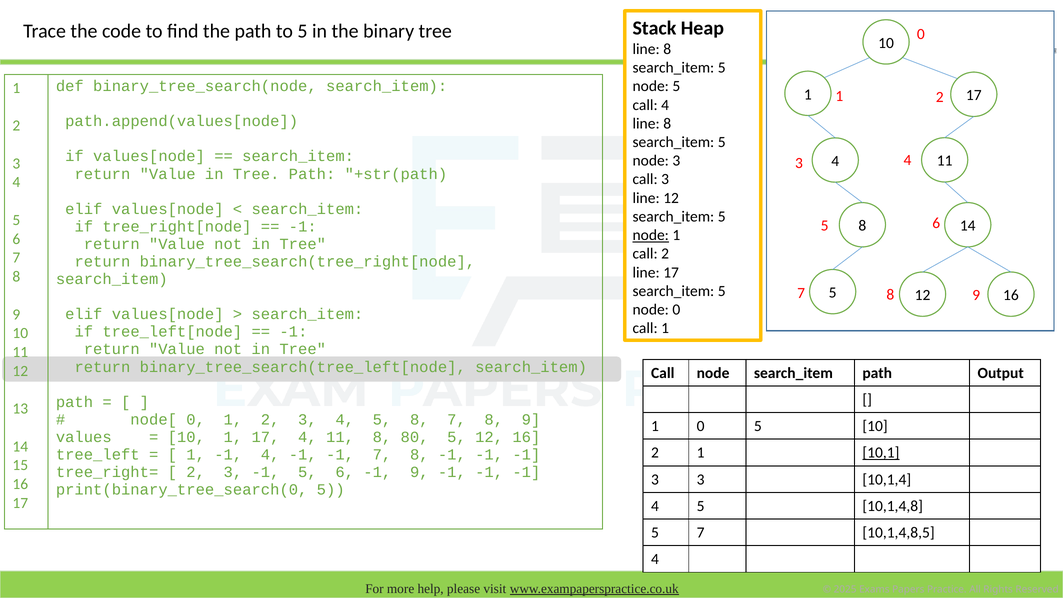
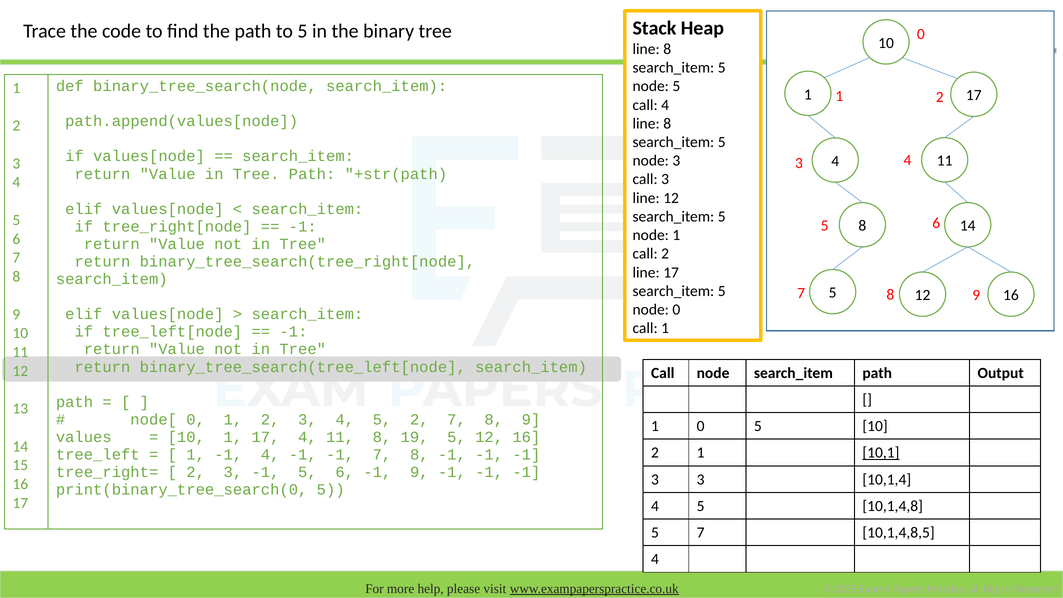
node at (651, 235) underline: present -> none
5 8: 8 -> 2
80: 80 -> 19
